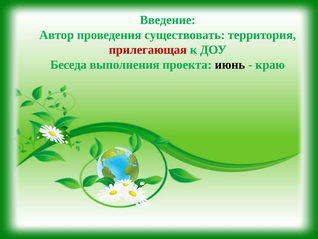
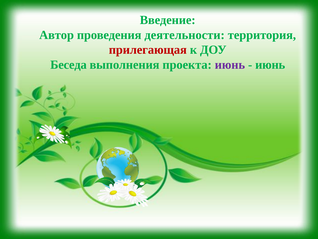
существовать: существовать -> деятельности
июнь at (230, 65) colour: black -> purple
краю at (270, 65): краю -> июнь
